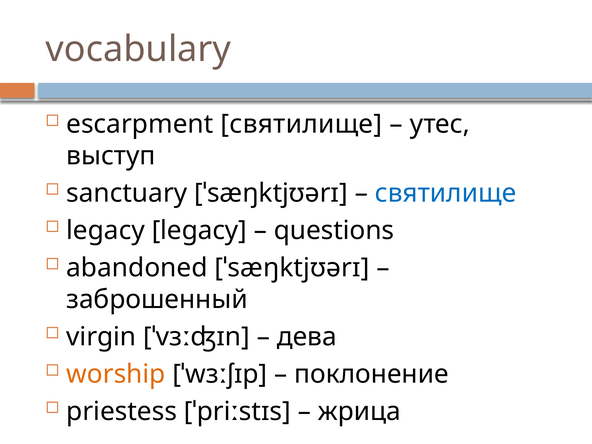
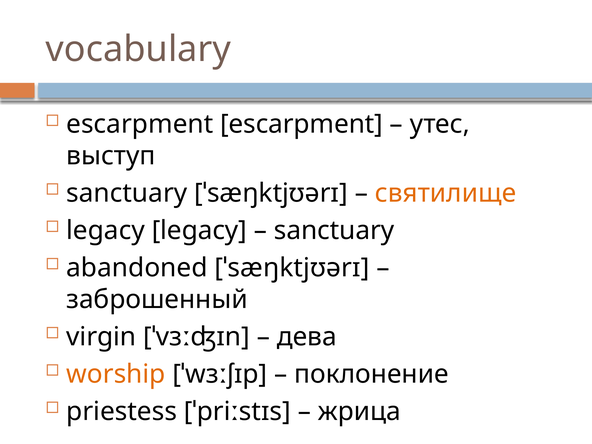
escarpment святилище: святилище -> escarpment
святилище at (445, 193) colour: blue -> orange
questions at (334, 230): questions -> sanctuary
